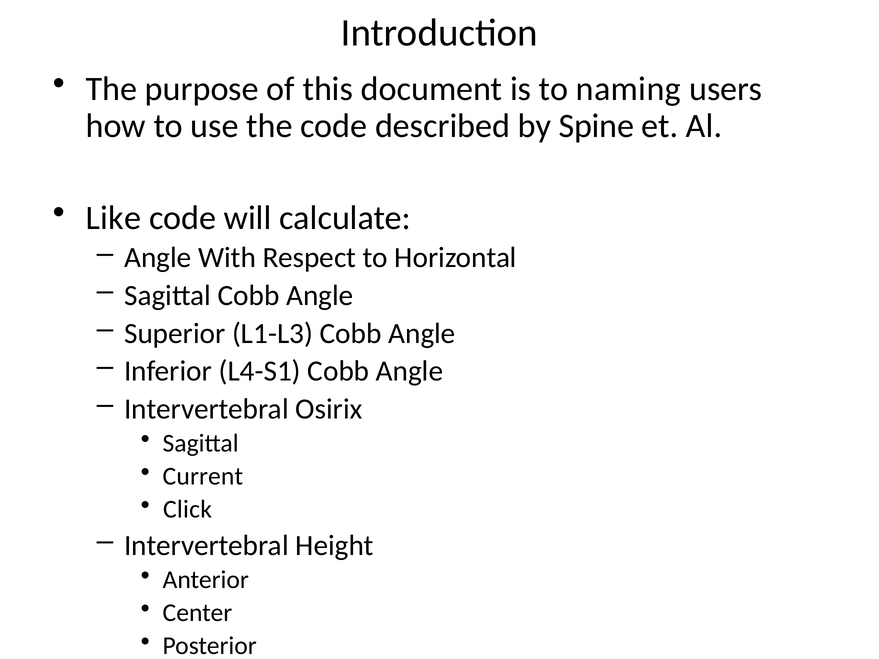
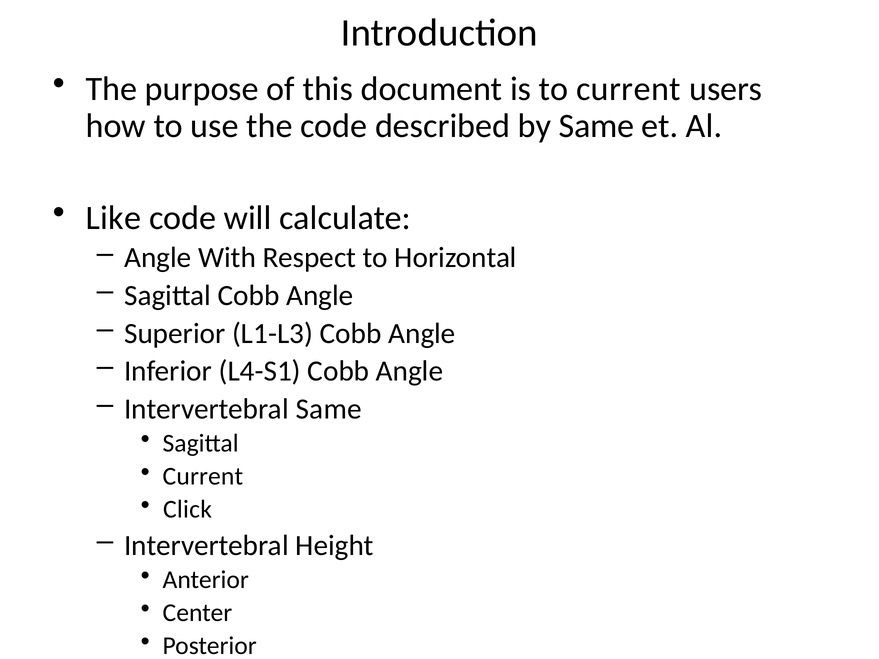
to naming: naming -> current
by Spine: Spine -> Same
Intervertebral Osirix: Osirix -> Same
